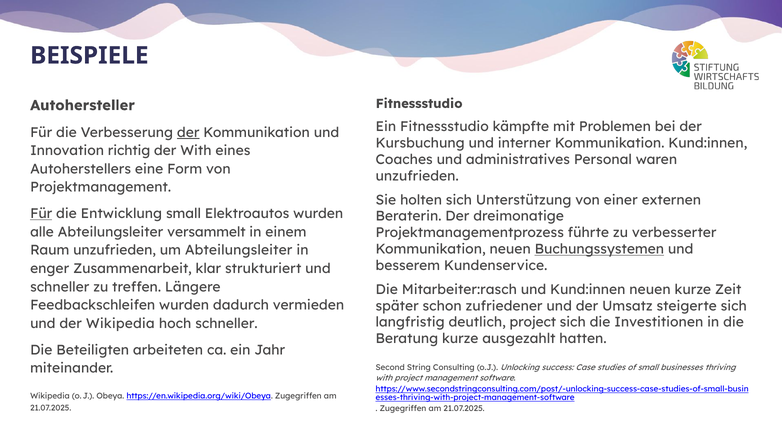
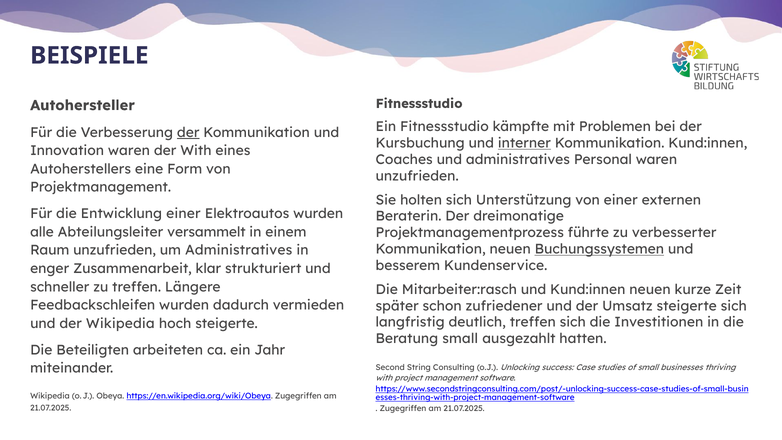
interner underline: none -> present
Innovation richtig: richtig -> waren
Für at (41, 214) underline: present -> none
Entwicklung small: small -> einer
um Abteilungsleiter: Abteilungsleiter -> Administratives
deutlich project: project -> treffen
hoch schneller: schneller -> steigerte
Beratung kurze: kurze -> small
